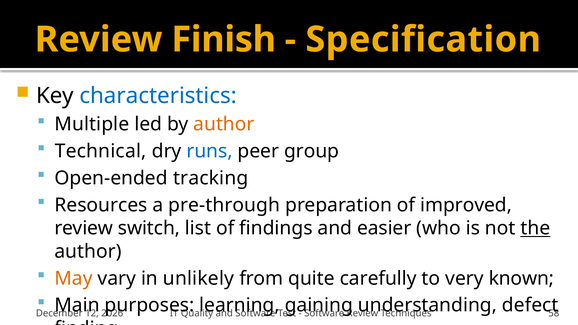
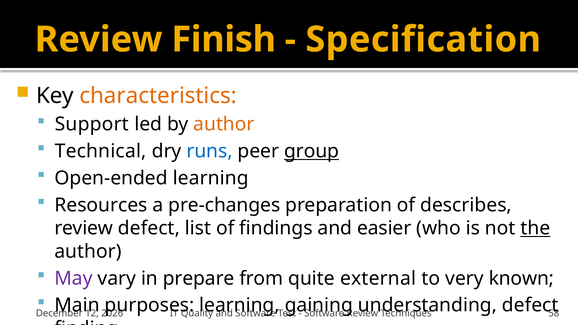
characteristics colour: blue -> orange
Multiple: Multiple -> Support
group underline: none -> present
Open-ended tracking: tracking -> learning
pre-through: pre-through -> pre-changes
improved: improved -> describes
review switch: switch -> defect
May colour: orange -> purple
unlikely: unlikely -> prepare
carefully: carefully -> external
